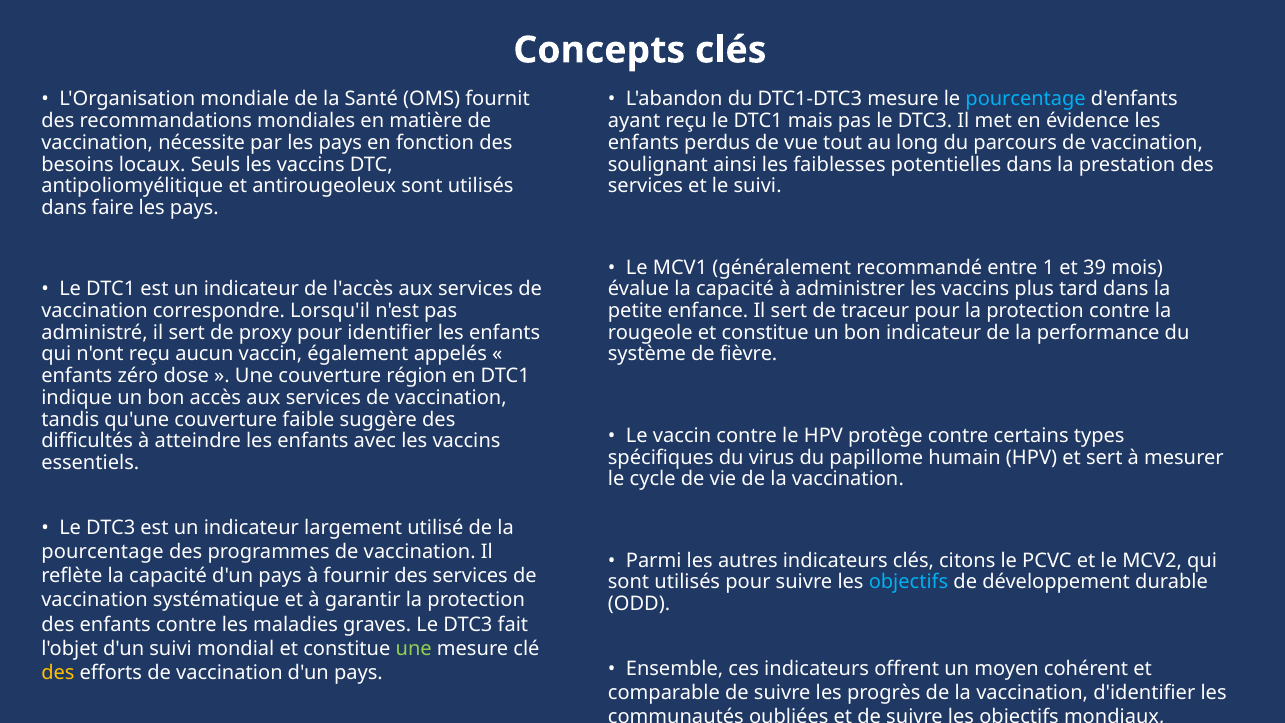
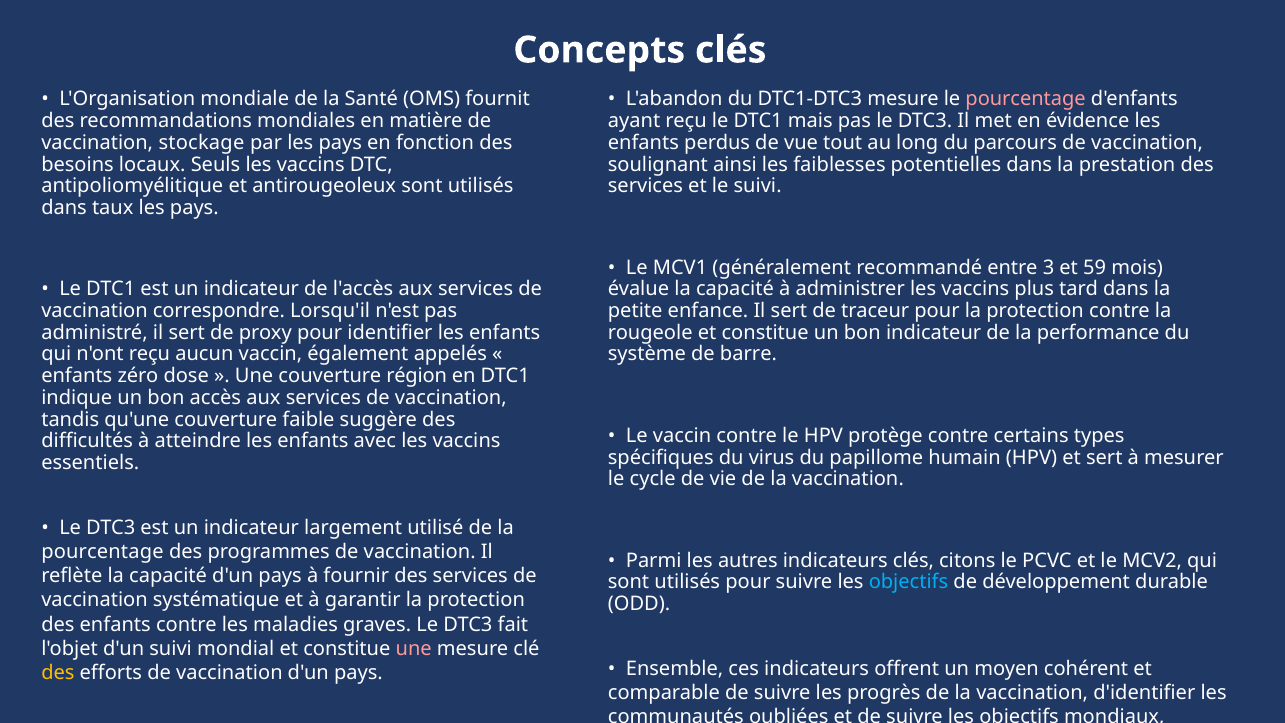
pourcentage at (1026, 99) colour: light blue -> pink
nécessite: nécessite -> stockage
faire: faire -> taux
1: 1 -> 3
39: 39 -> 59
fièvre: fièvre -> barre
une at (414, 648) colour: light green -> pink
